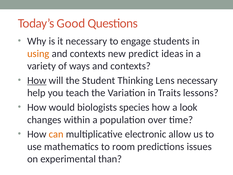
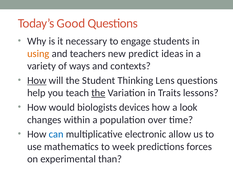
contexts at (88, 54): contexts -> teachers
Lens necessary: necessary -> questions
the at (98, 93) underline: none -> present
species: species -> devices
can colour: orange -> blue
room: room -> week
issues: issues -> forces
